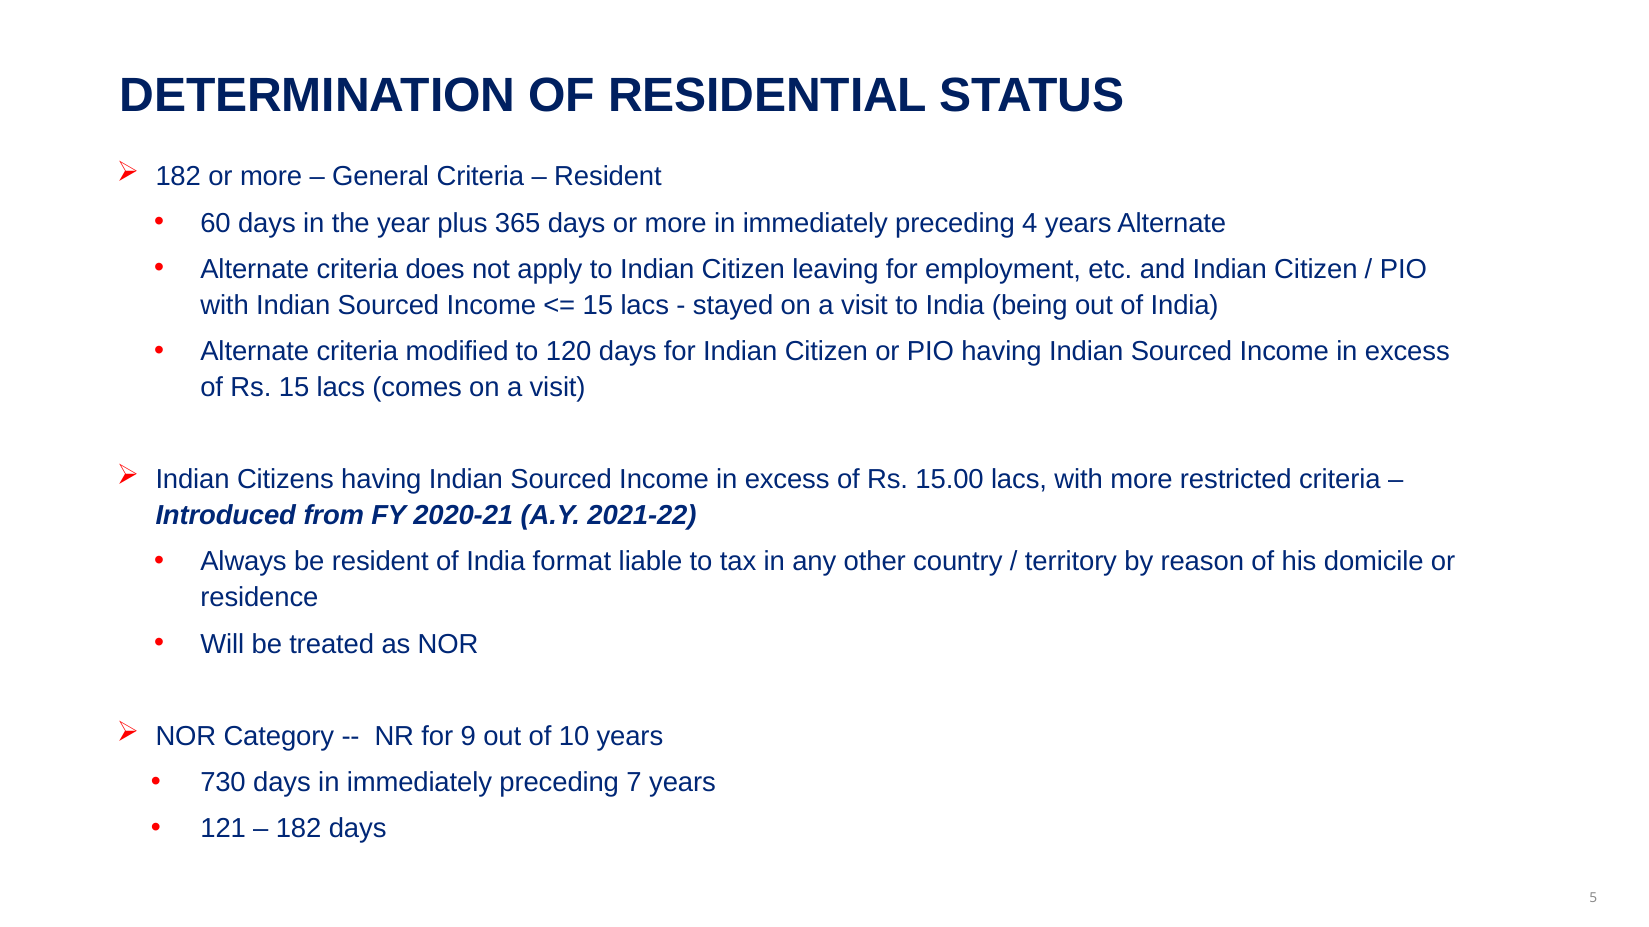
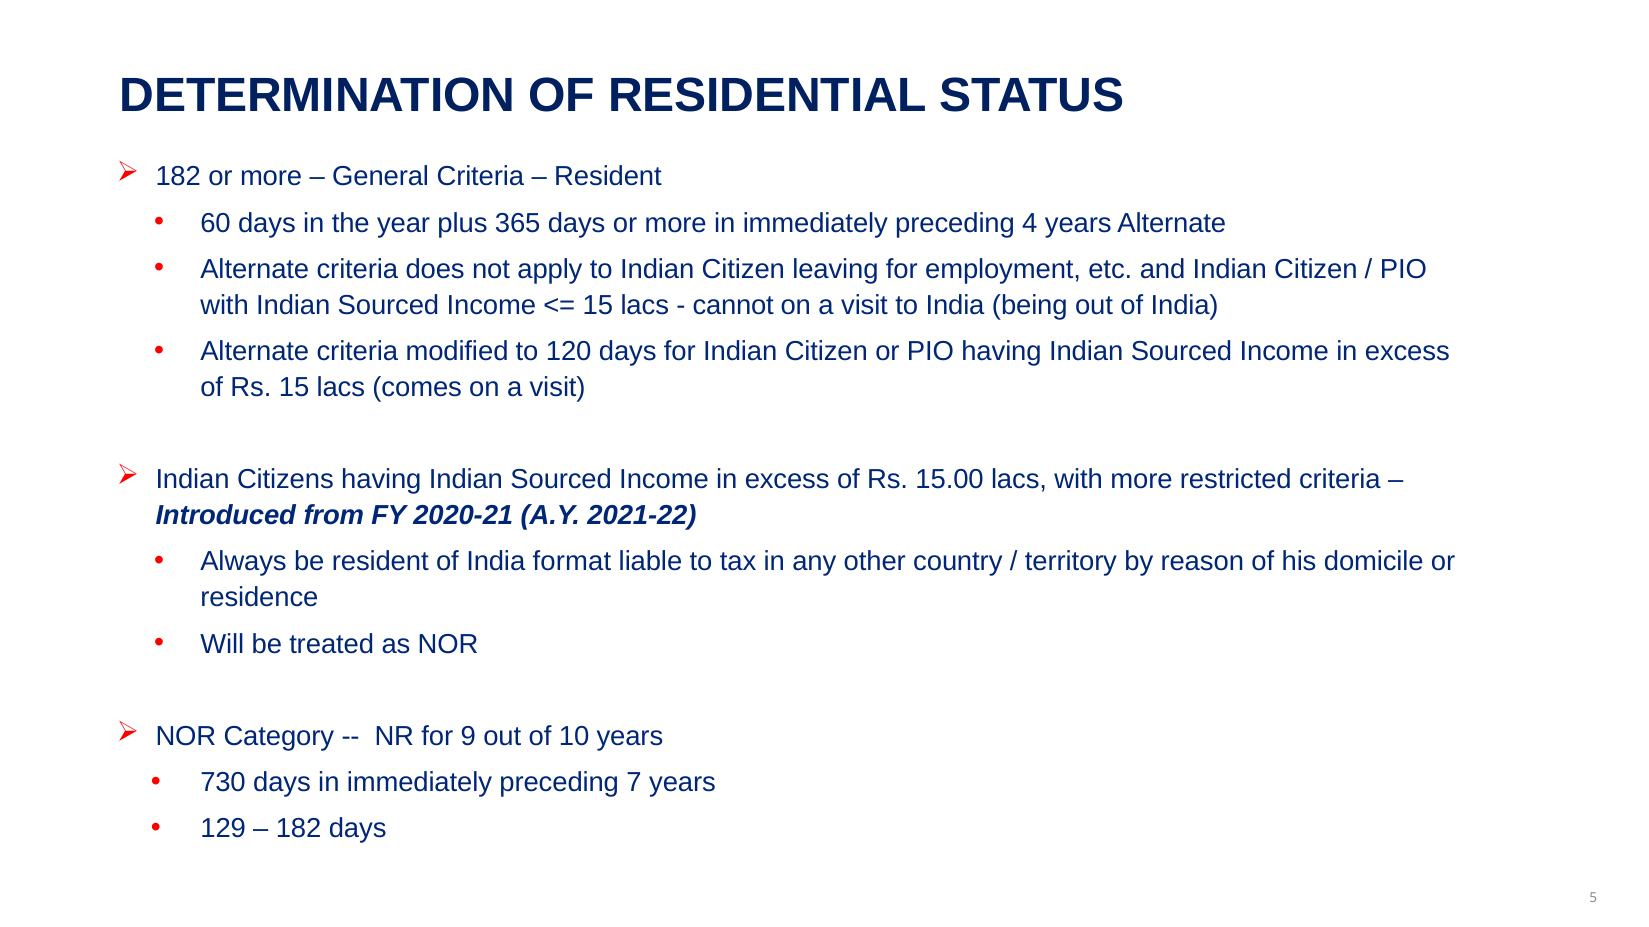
stayed: stayed -> cannot
121: 121 -> 129
